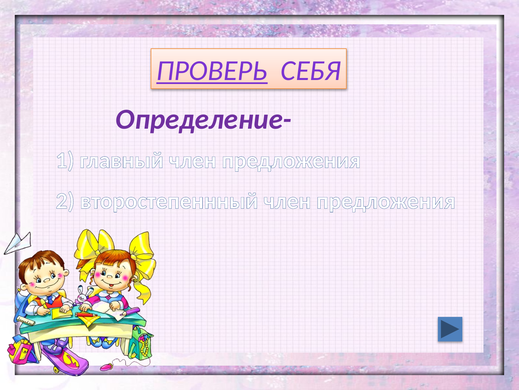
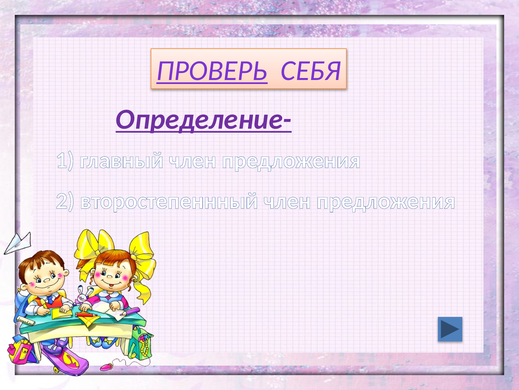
Определение- underline: none -> present
